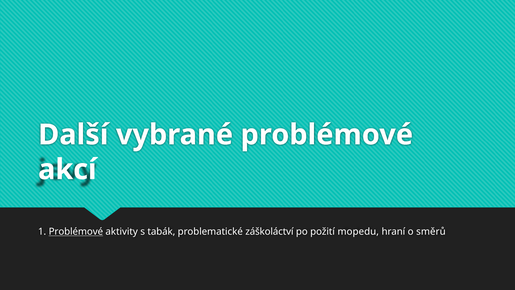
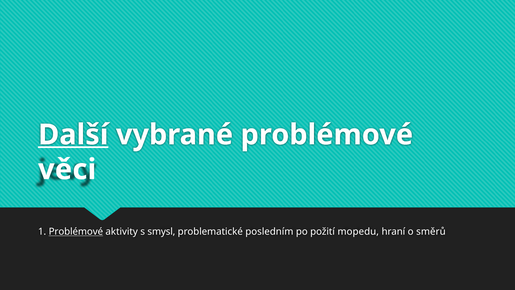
Další underline: none -> present
akcí: akcí -> věci
tabák: tabák -> smysl
záškoláctví: záškoláctví -> posledním
